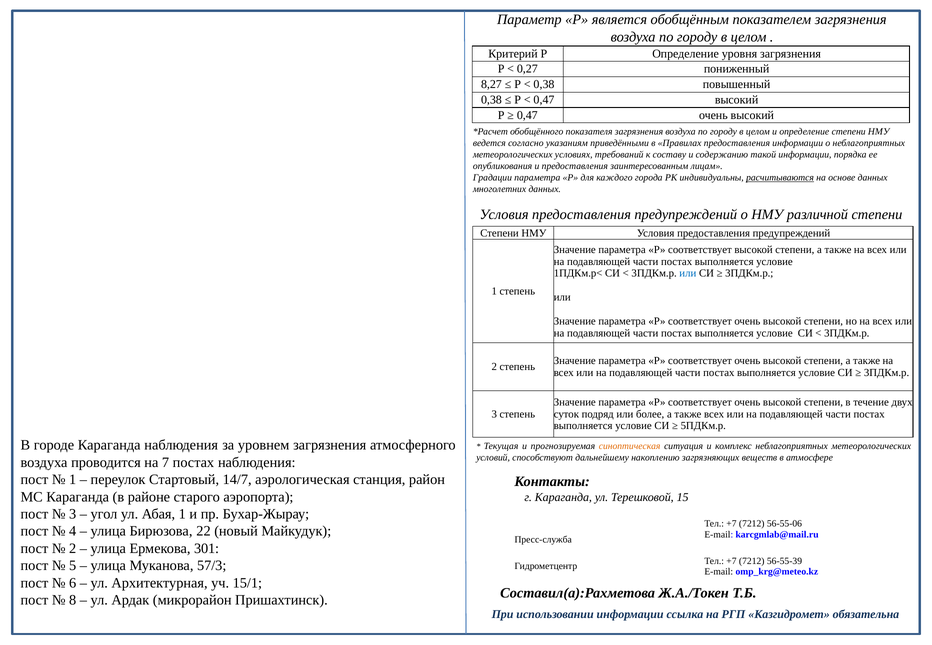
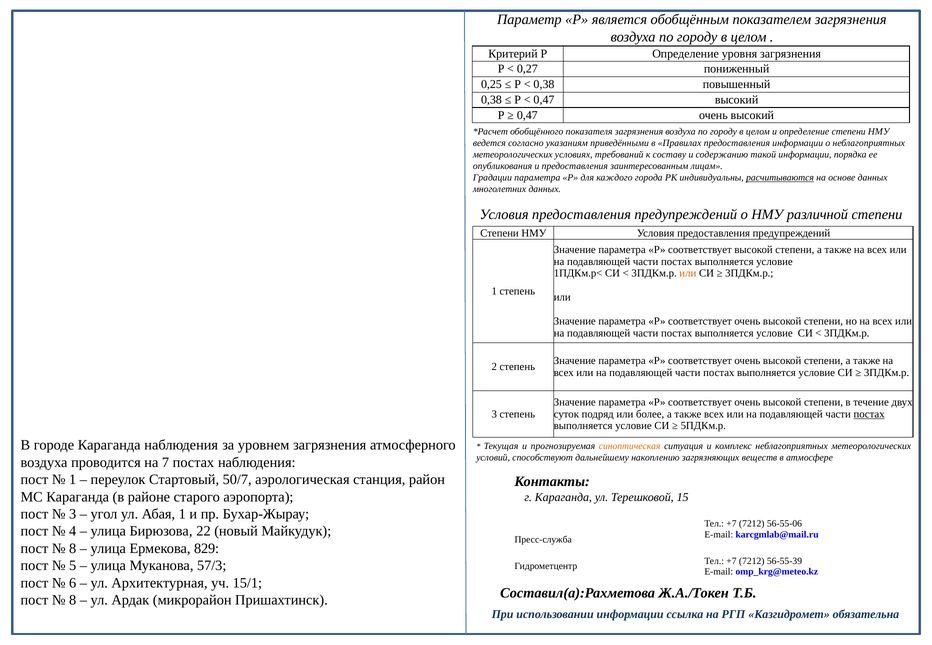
8,27: 8,27 -> 0,25
или at (688, 273) colour: blue -> orange
постах at (869, 414) underline: none -> present
14/7: 14/7 -> 50/7
2 at (73, 549): 2 -> 8
301: 301 -> 829
